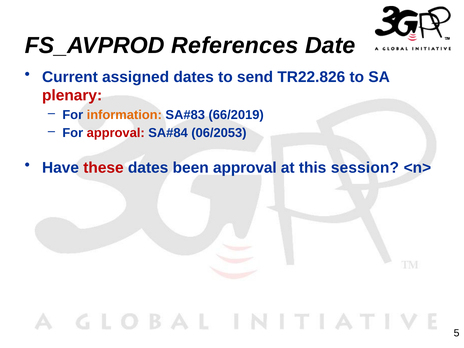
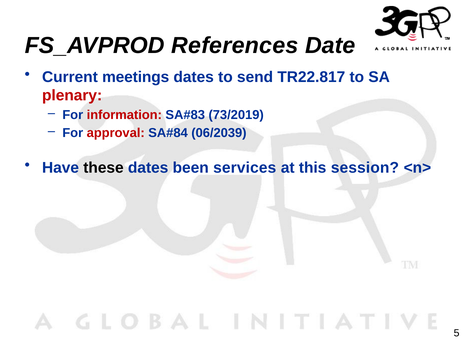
assigned: assigned -> meetings
TR22.826: TR22.826 -> TR22.817
information colour: orange -> red
66/2019: 66/2019 -> 73/2019
06/2053: 06/2053 -> 06/2039
these colour: red -> black
been approval: approval -> services
